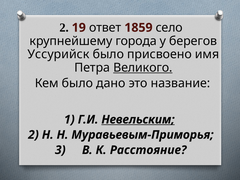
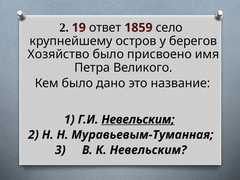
города: города -> остров
Уссурийск: Уссурийск -> Хозяйство
Великого underline: present -> none
Муравьевым-Приморья: Муравьевым-Приморья -> Муравьевым-Туманная
К Расстояние: Расстояние -> Невельским
